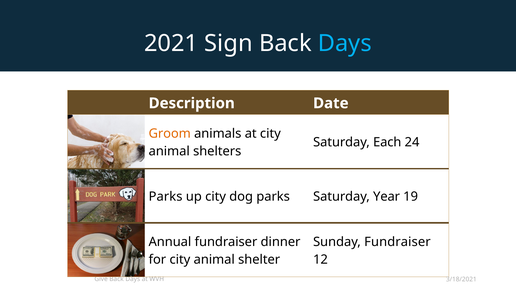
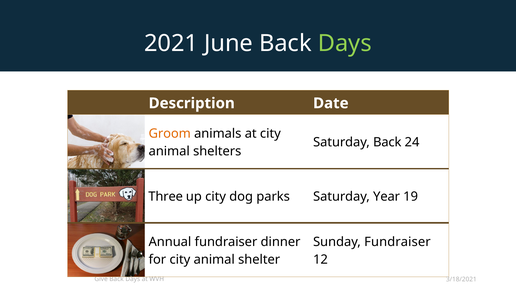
Sign: Sign -> June
Days at (345, 43) colour: light blue -> light green
Saturday Each: Each -> Back
Parks at (166, 197): Parks -> Three
